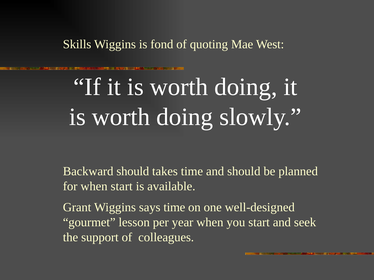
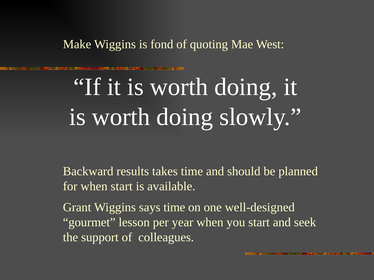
Skills: Skills -> Make
Backward should: should -> results
